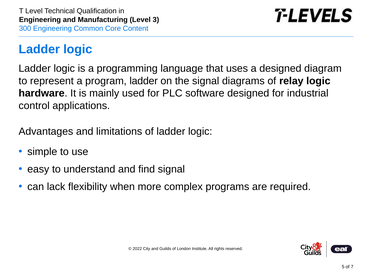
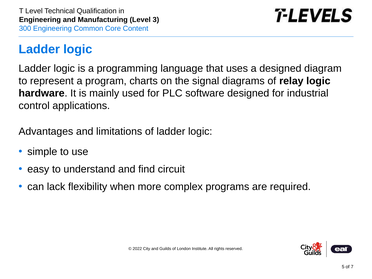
program ladder: ladder -> charts
find signal: signal -> circuit
